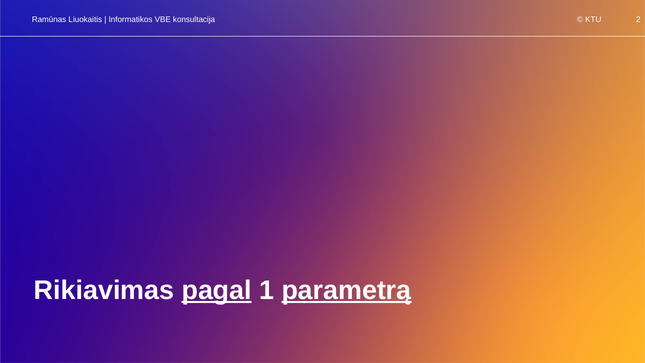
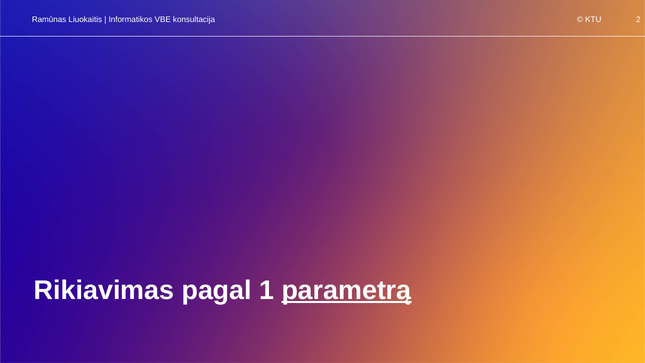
pagal underline: present -> none
